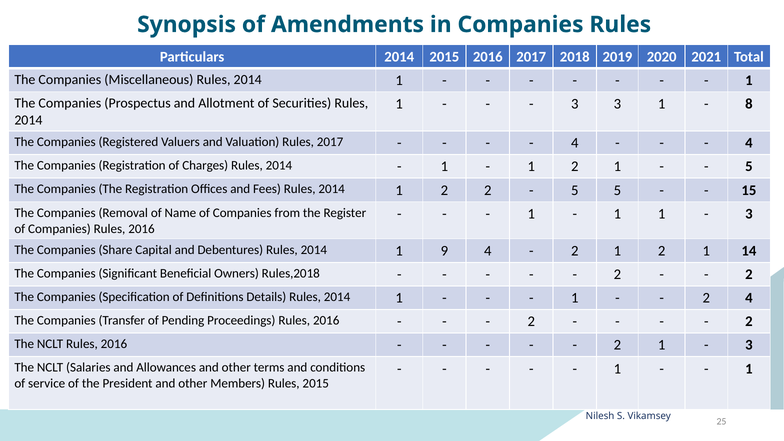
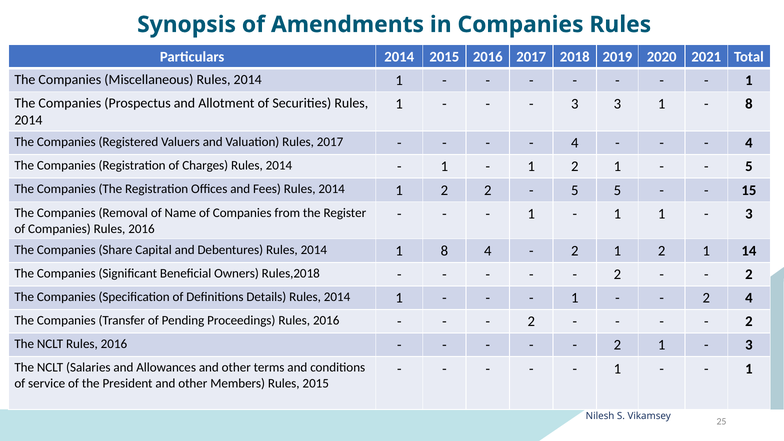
1 9: 9 -> 8
